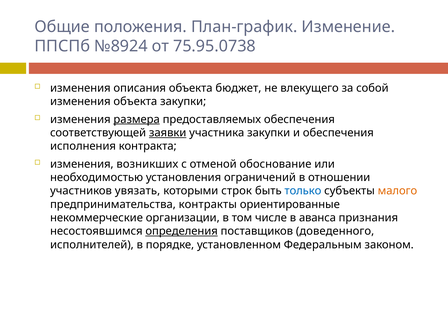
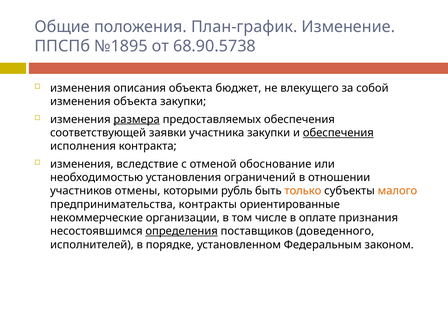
№8924: №8924 -> №1895
75.95.0738: 75.95.0738 -> 68.90.5738
заявки underline: present -> none
обеспечения at (338, 133) underline: none -> present
возникших: возникших -> вследствие
увязать: увязать -> отмены
строк: строк -> рубль
только colour: blue -> orange
аванса: аванса -> оплате
